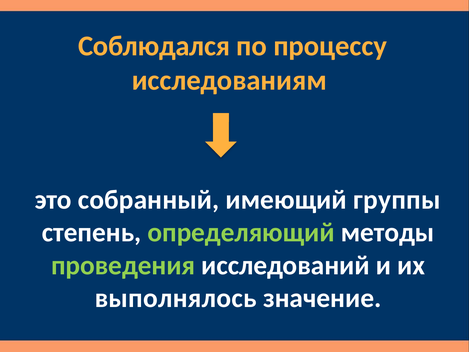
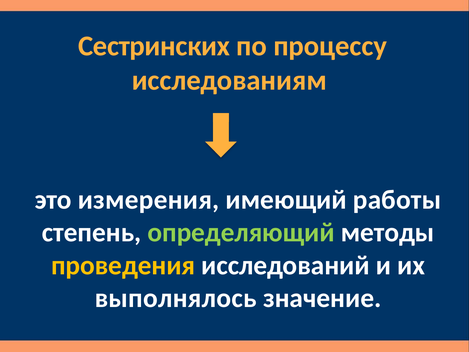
Соблюдался: Соблюдался -> Сестринских
собранный: собранный -> измерения
группы: группы -> работы
проведения colour: light green -> yellow
